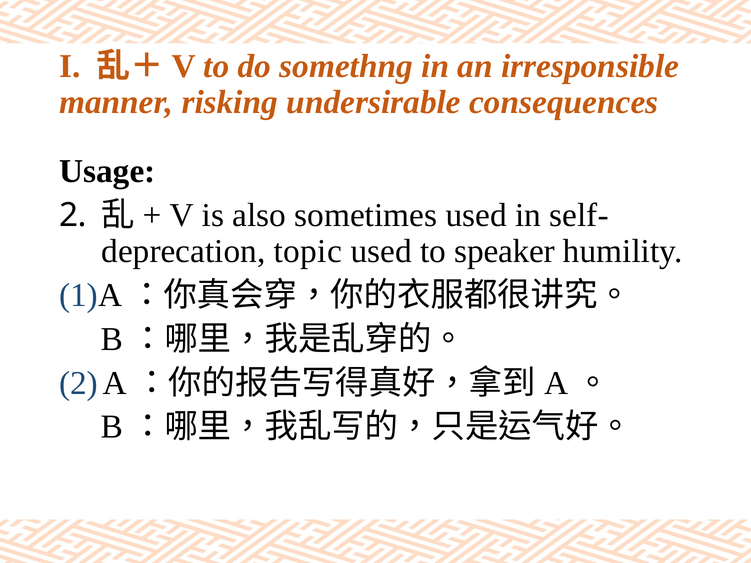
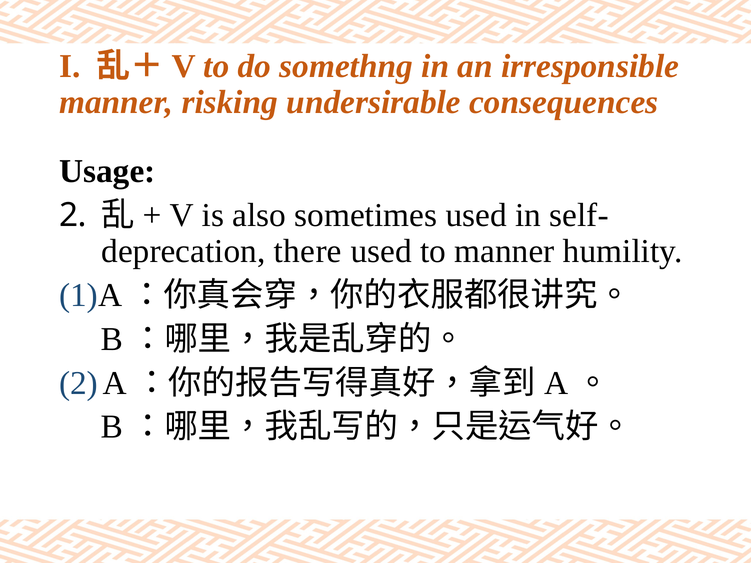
topic: topic -> there
to speaker: speaker -> manner
